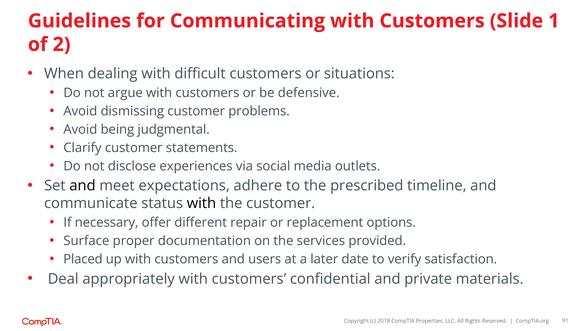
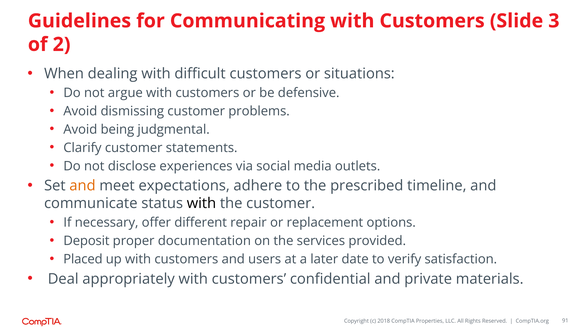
1: 1 -> 3
and at (82, 186) colour: black -> orange
Surface: Surface -> Deposit
